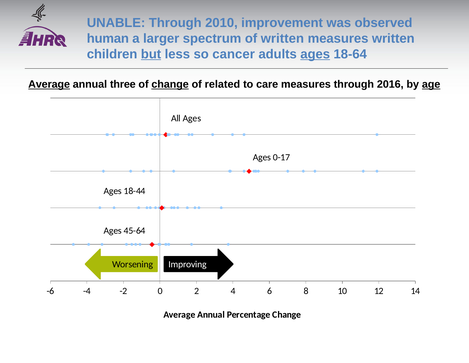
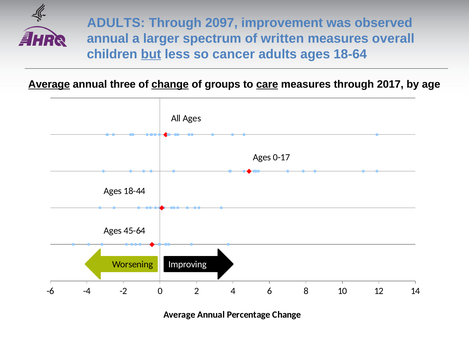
UNABLE at (116, 23): UNABLE -> ADULTS
2010: 2010 -> 2097
human at (108, 38): human -> annual
measures written: written -> overall
ages at (315, 54) underline: present -> none
related: related -> groups
care underline: none -> present
2016: 2016 -> 2017
age underline: present -> none
